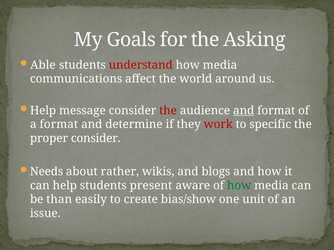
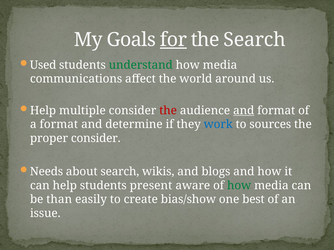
for underline: none -> present
the Asking: Asking -> Search
Able: Able -> Used
understand colour: red -> green
message: message -> multiple
work colour: red -> blue
specific: specific -> sources
about rather: rather -> search
unit: unit -> best
